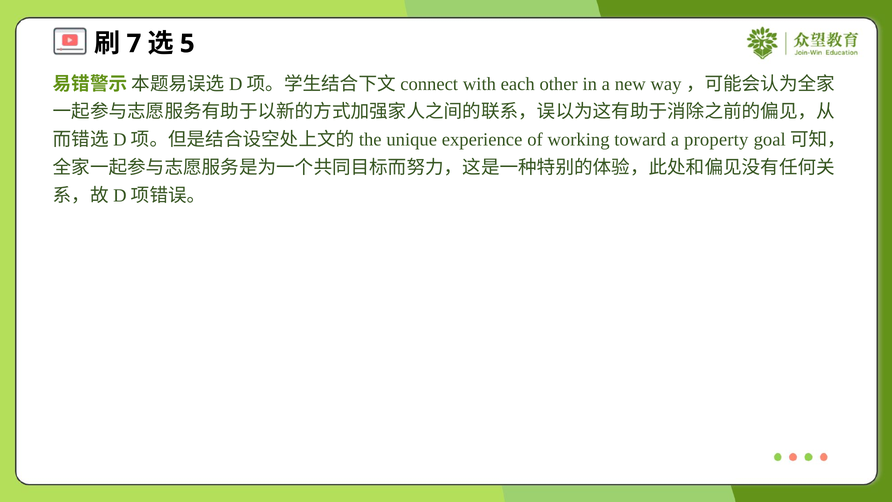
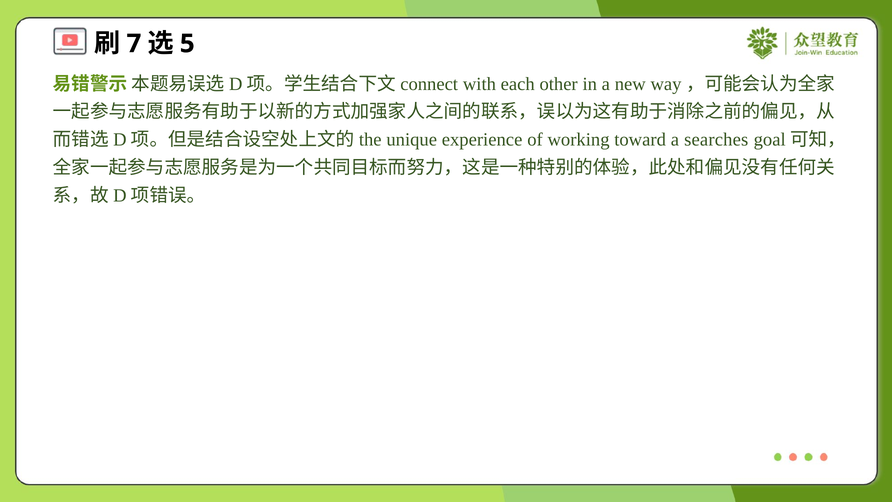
property: property -> searches
